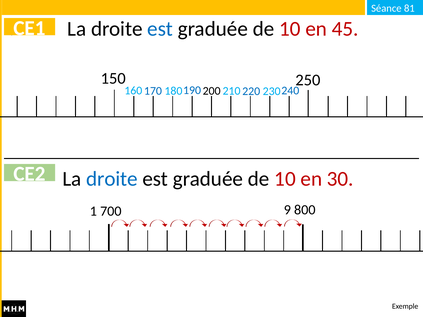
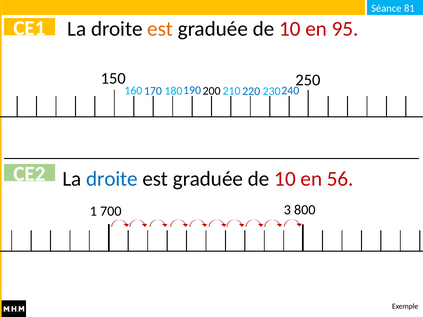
est at (160, 29) colour: blue -> orange
45: 45 -> 95
30: 30 -> 56
9: 9 -> 3
